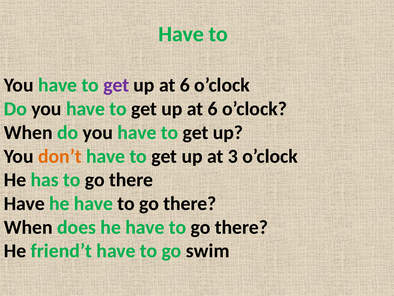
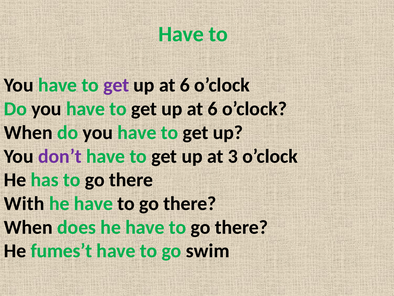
don’t colour: orange -> purple
Have at (24, 203): Have -> With
friend’t: friend’t -> fumes’t
